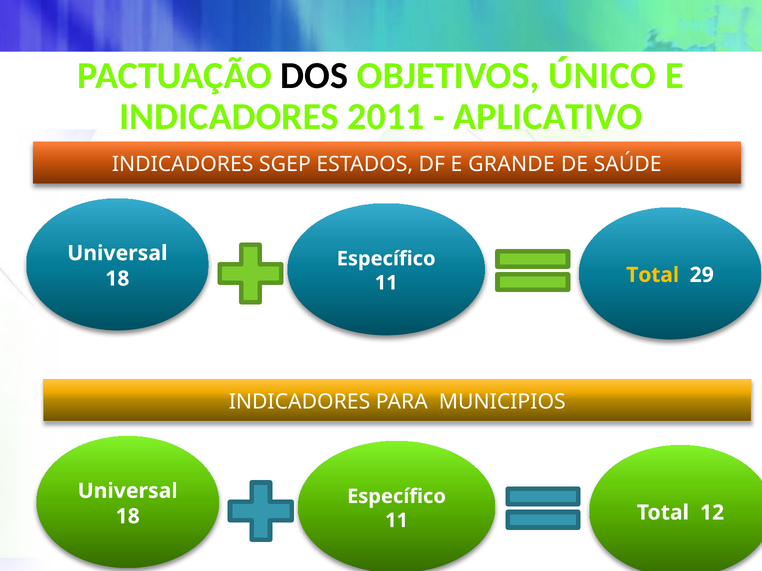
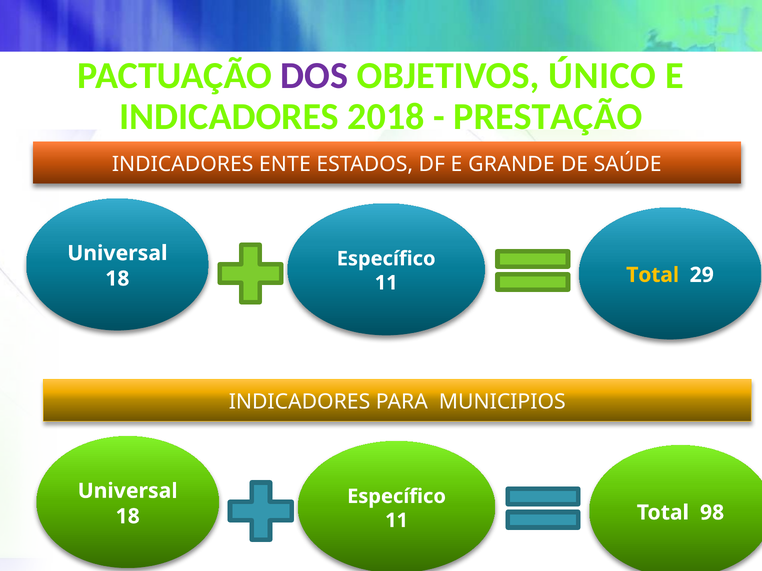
DOS colour: black -> purple
2011: 2011 -> 2018
APLICATIVO: APLICATIVO -> PRESTAÇÃO
SGEP: SGEP -> ENTE
12: 12 -> 98
